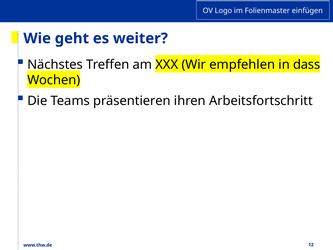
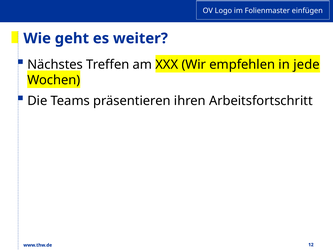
dass: dass -> jede
